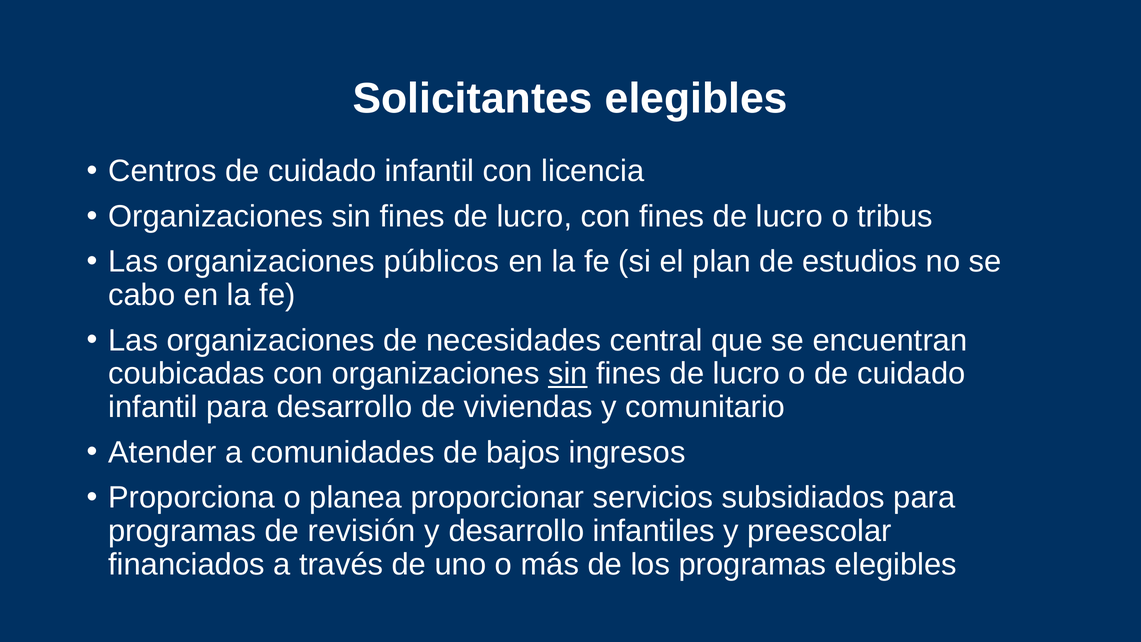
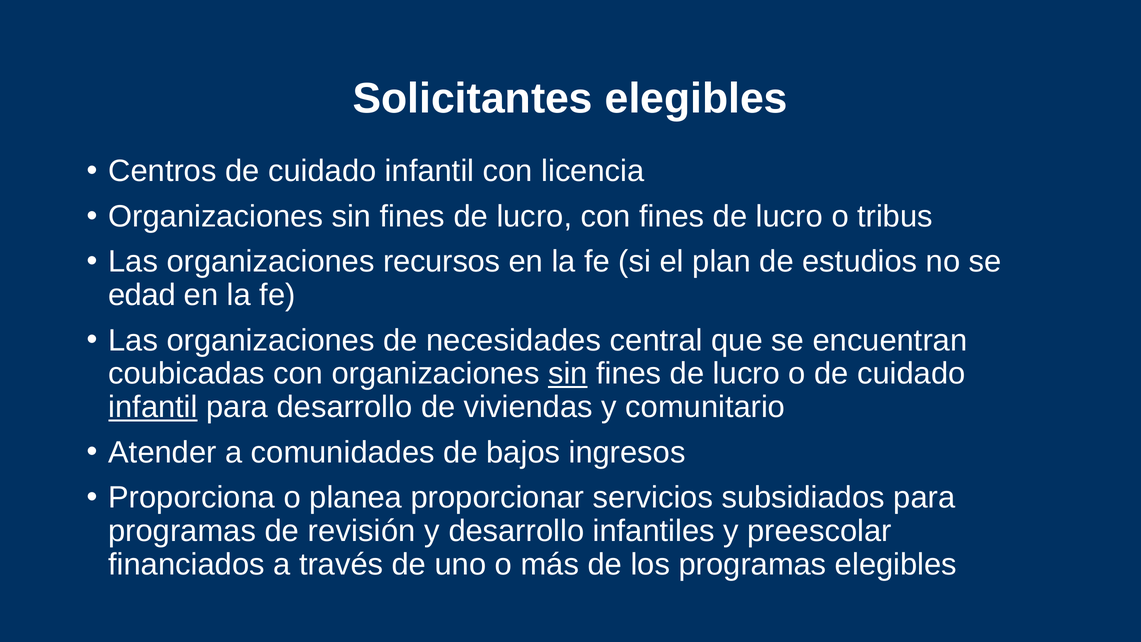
públicos: públicos -> recursos
cabo: cabo -> edad
infantil at (153, 407) underline: none -> present
